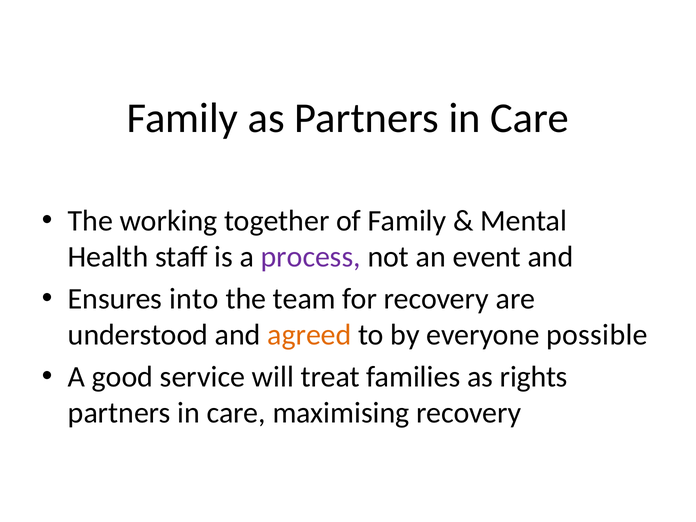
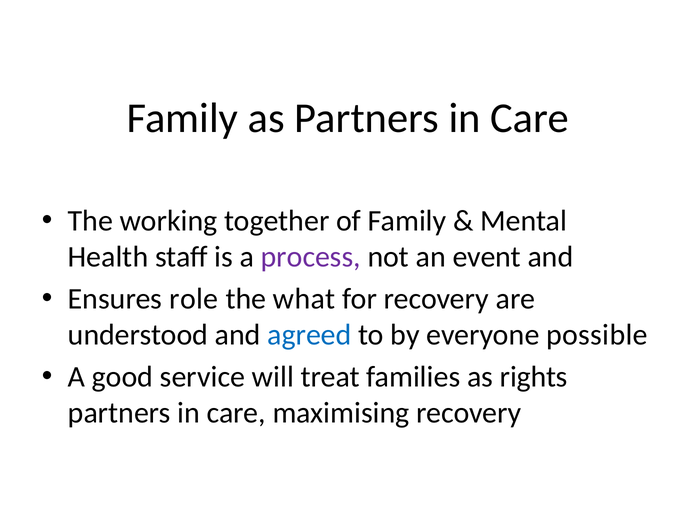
into: into -> role
team: team -> what
agreed colour: orange -> blue
